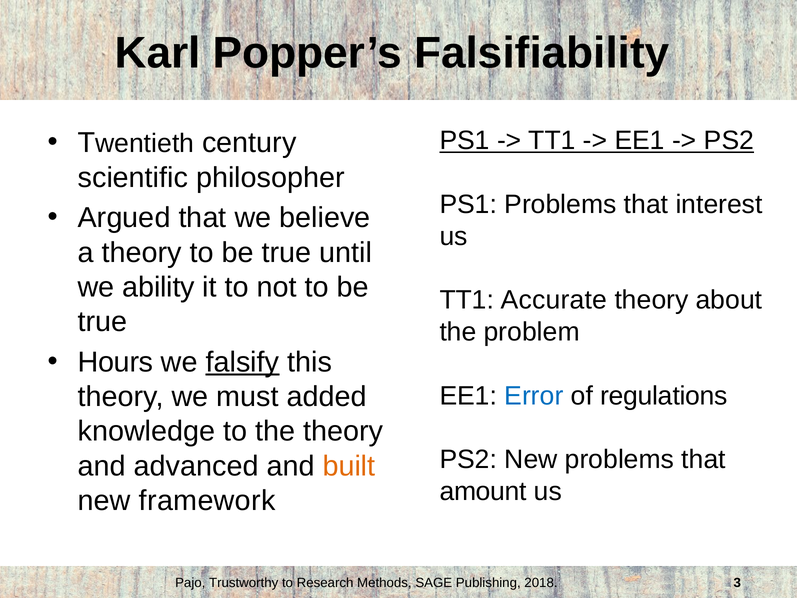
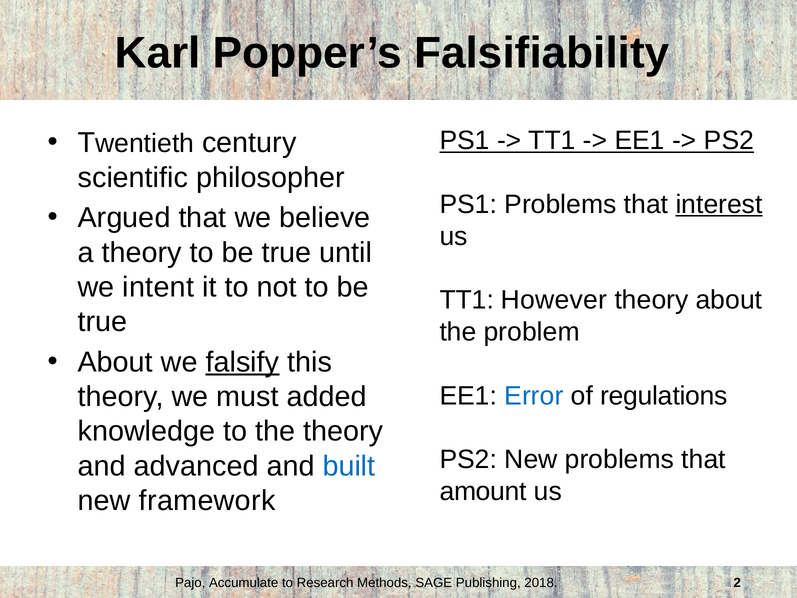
interest underline: none -> present
ability: ability -> intent
Accurate: Accurate -> However
Hours at (115, 362): Hours -> About
built colour: orange -> blue
Trustworthy: Trustworthy -> Accumulate
3: 3 -> 2
